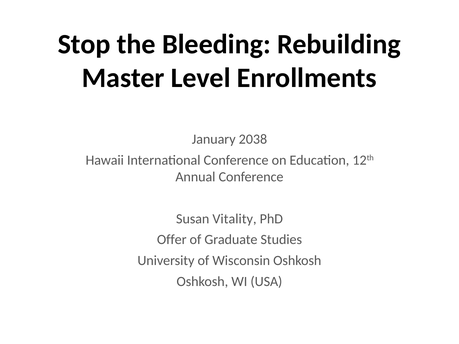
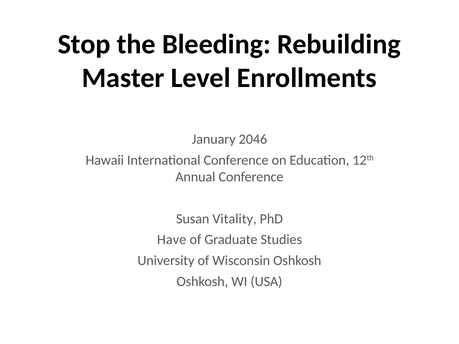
2038: 2038 -> 2046
Offer: Offer -> Have
